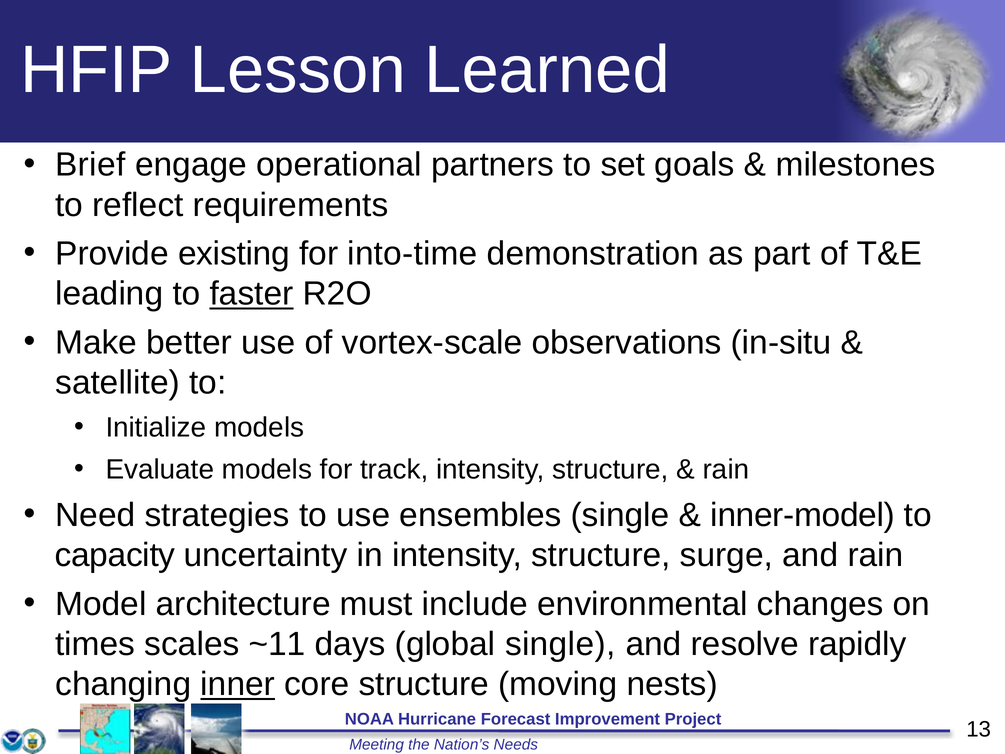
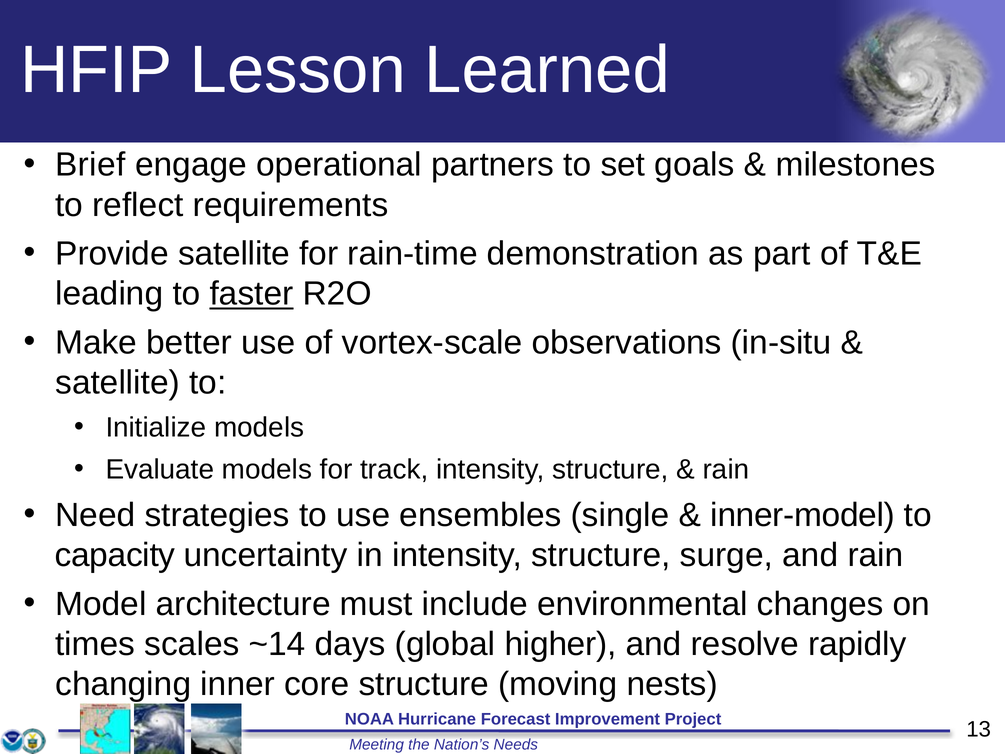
Provide existing: existing -> satellite
into-time: into-time -> rain-time
~11: ~11 -> ~14
global single: single -> higher
inner underline: present -> none
